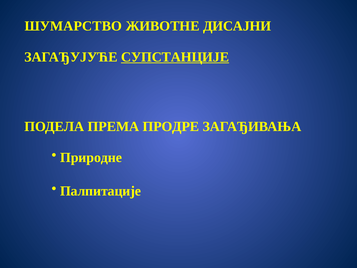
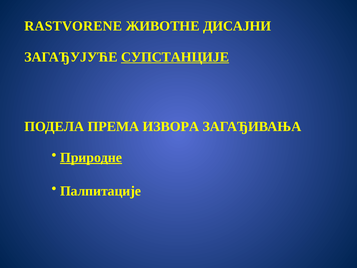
ШУМАРСТВО: ШУМАРСТВО -> RASTVORENE
ПРОДРЕ: ПРОДРЕ -> ИЗВОРА
Природне underline: none -> present
